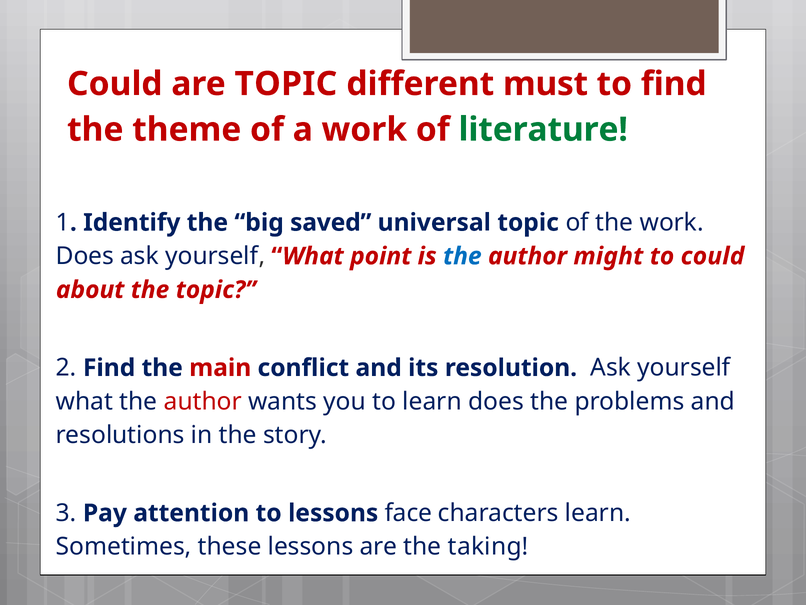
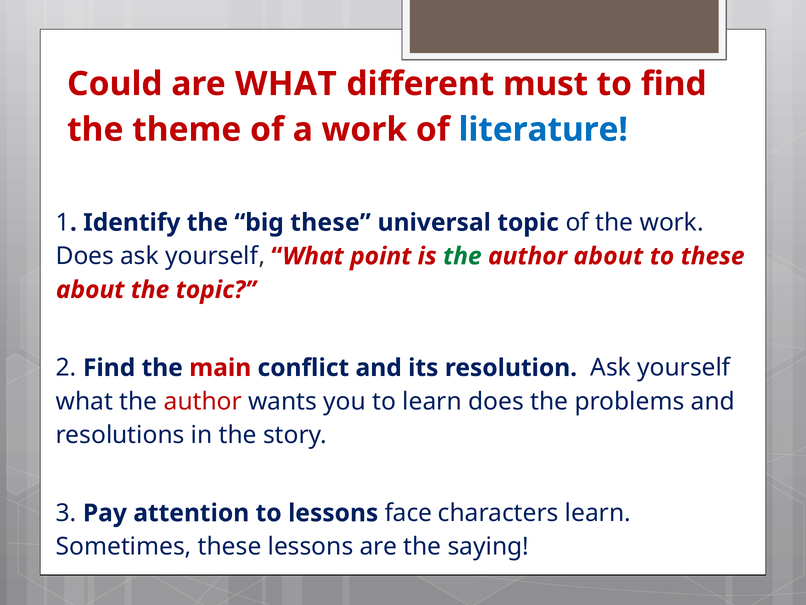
are TOPIC: TOPIC -> WHAT
literature colour: green -> blue
big saved: saved -> these
the at (462, 256) colour: blue -> green
author might: might -> about
to could: could -> these
taking: taking -> saying
